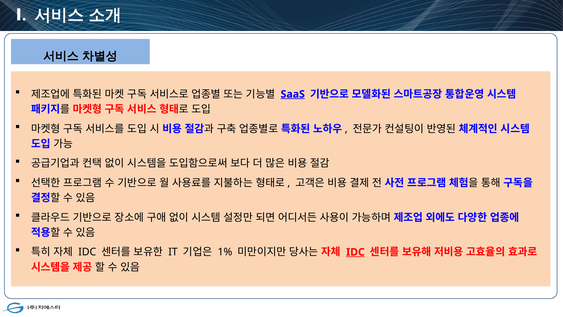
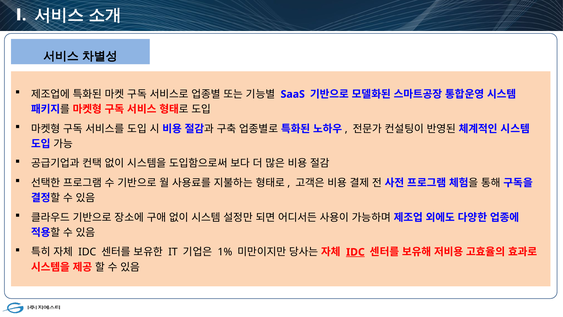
SaaS underline: present -> none
